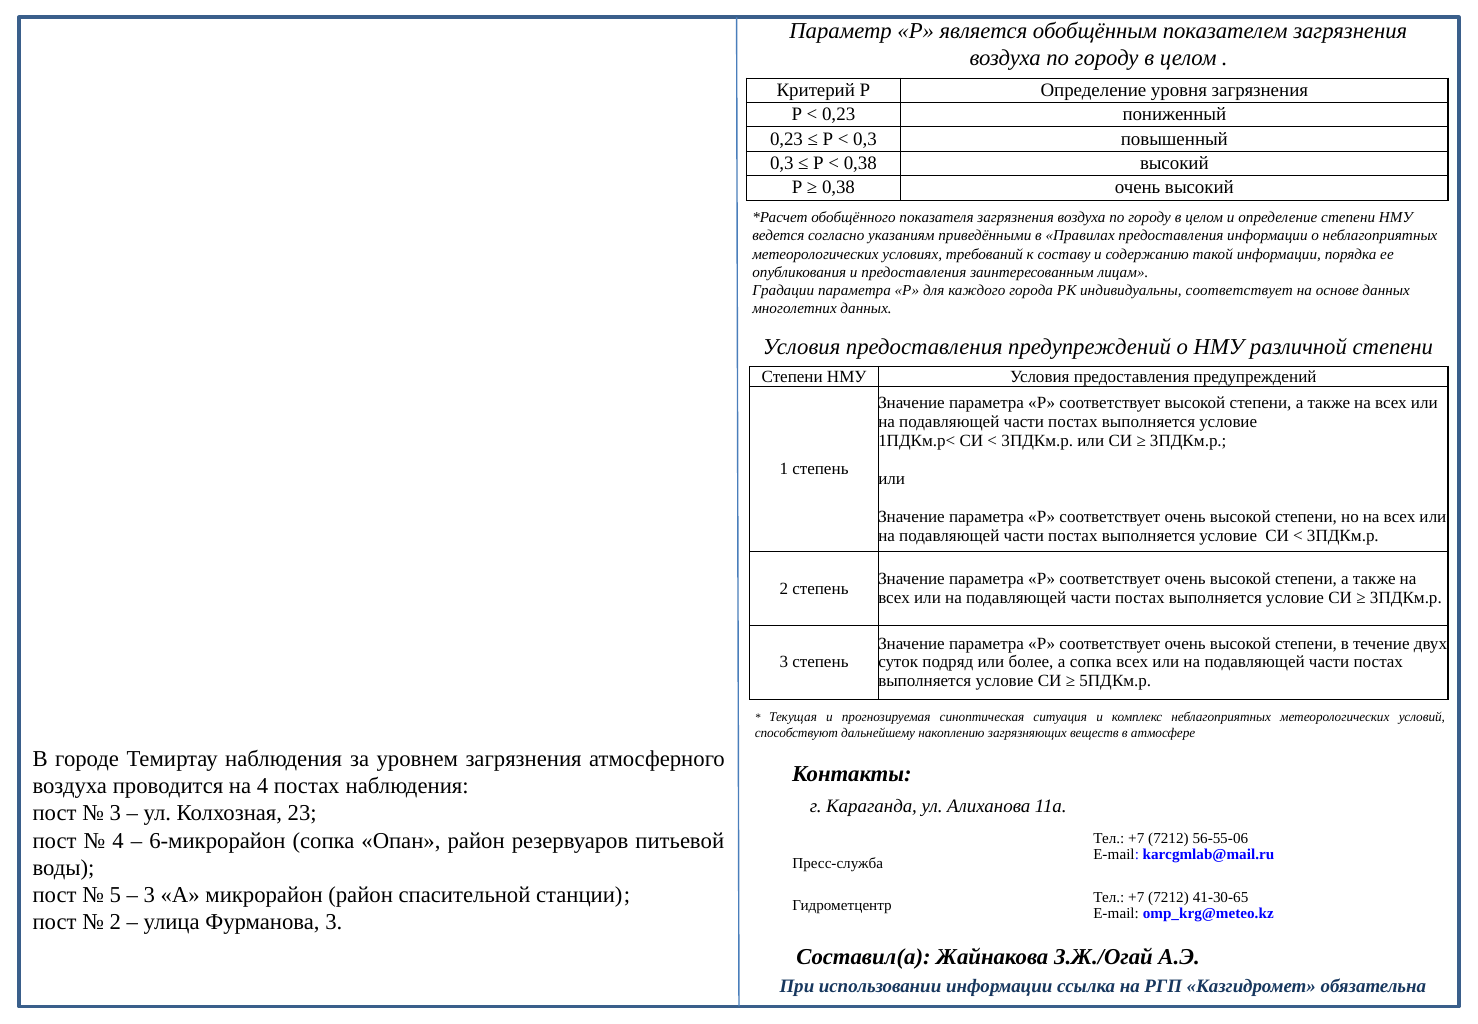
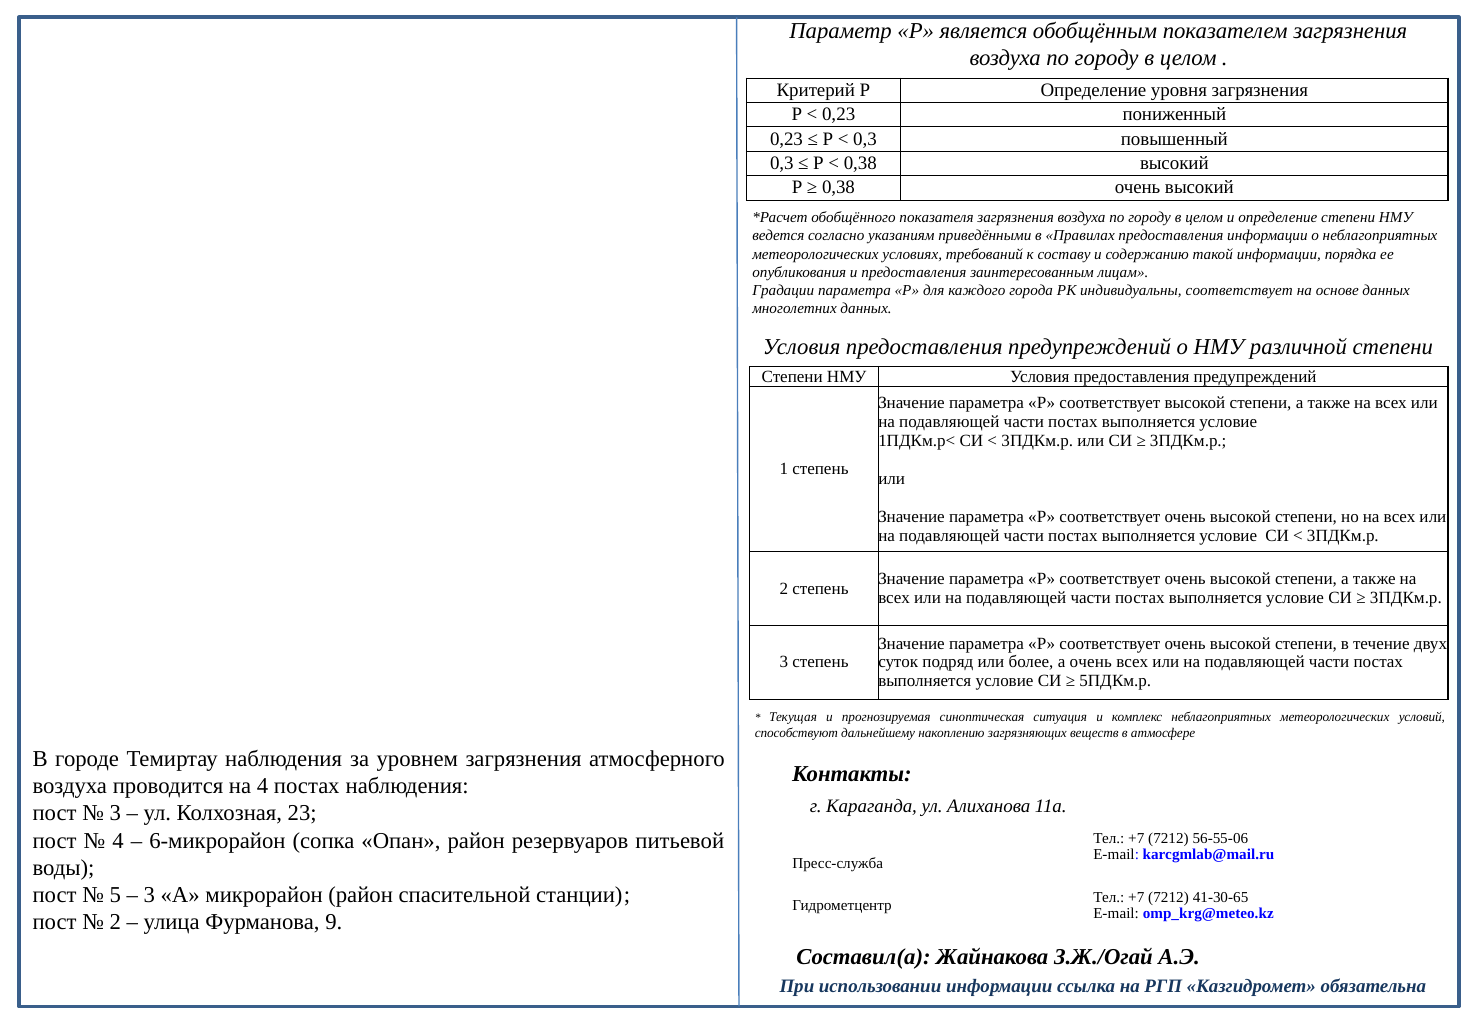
а сопка: сопка -> очень
Фурманова 3: 3 -> 9
